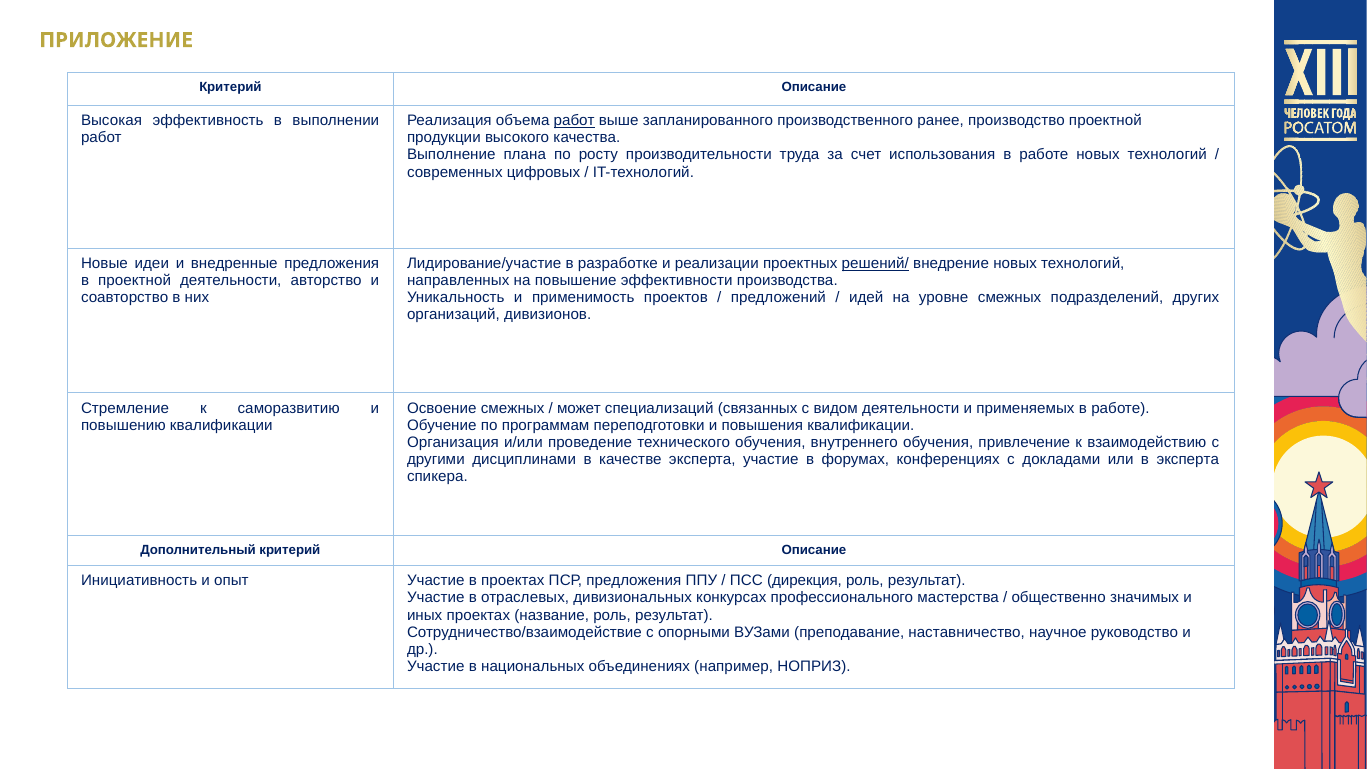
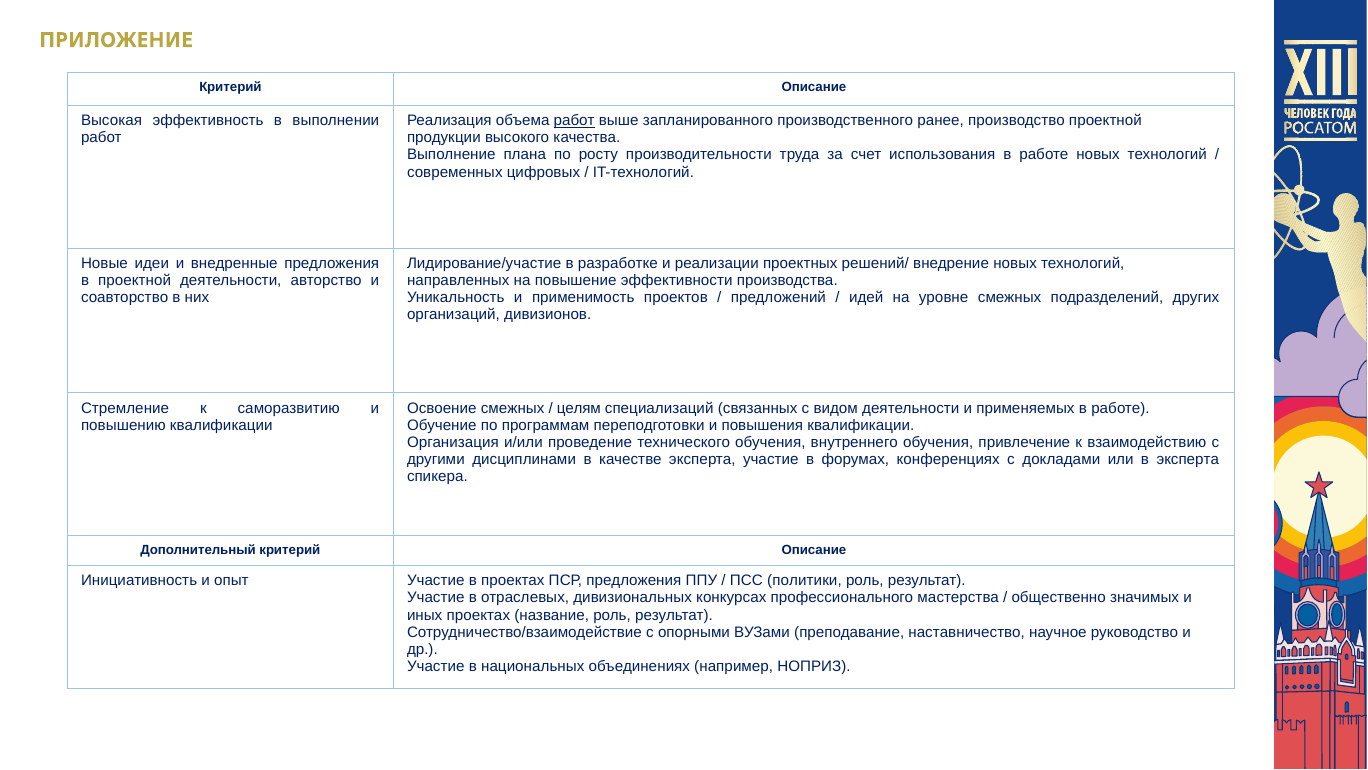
решений/ underline: present -> none
может: может -> целям
дирекция: дирекция -> политики
